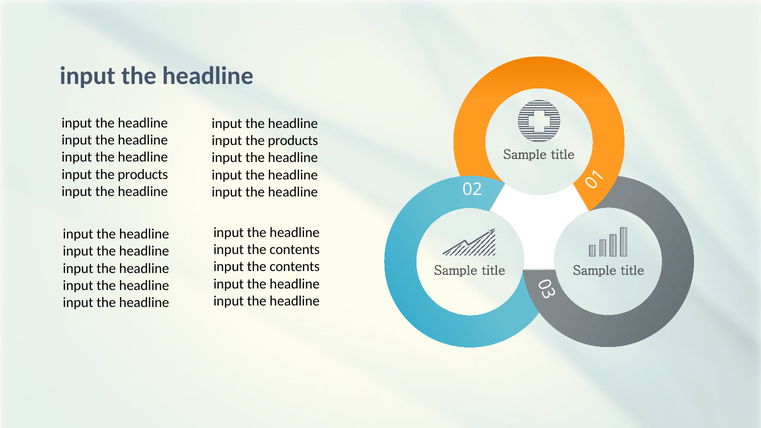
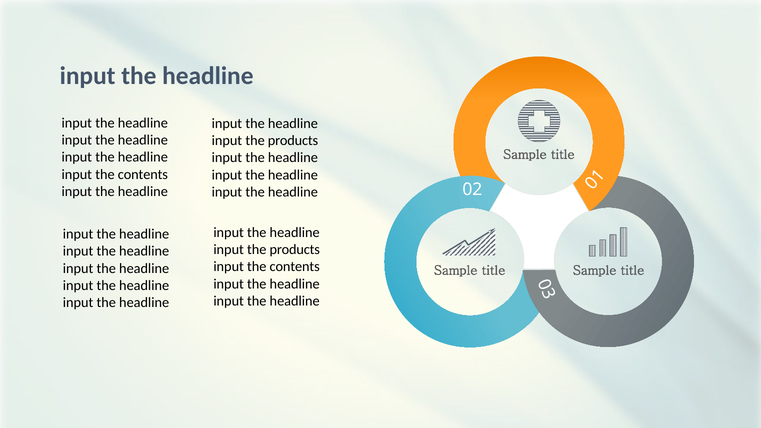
products at (143, 174): products -> contents
contents at (295, 250): contents -> products
